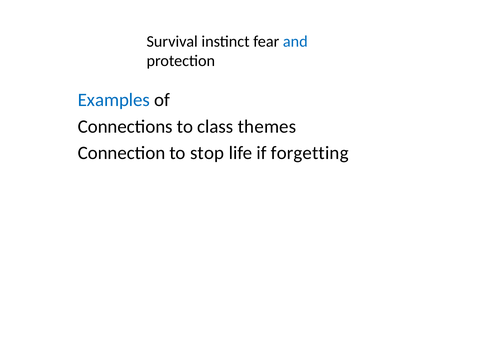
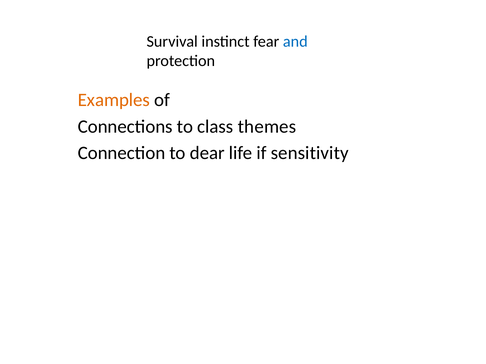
Examples colour: blue -> orange
stop: stop -> dear
forgetting: forgetting -> sensitivity
